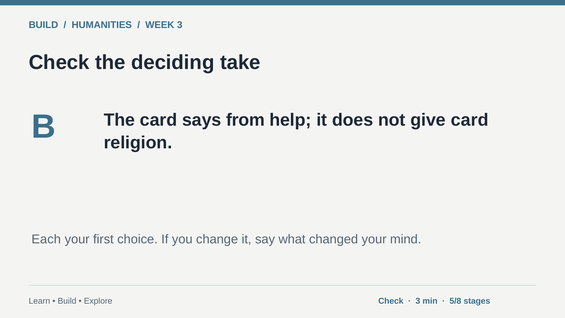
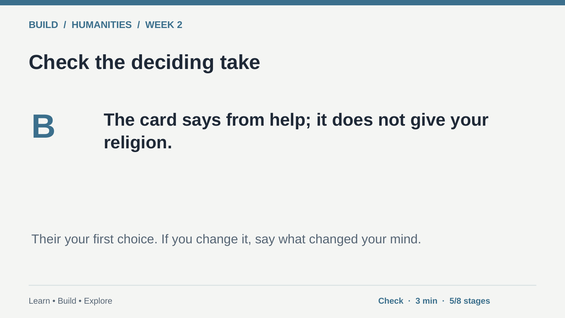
WEEK 3: 3 -> 2
give card: card -> your
Each: Each -> Their
